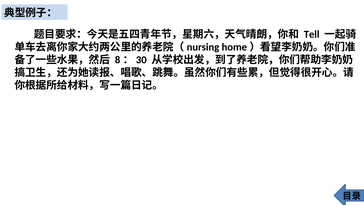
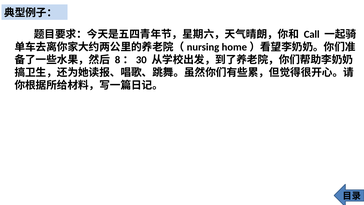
Tell: Tell -> Call
